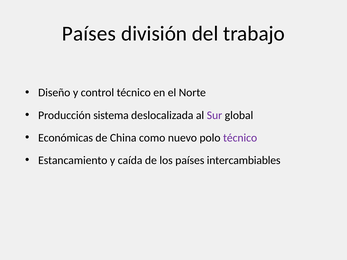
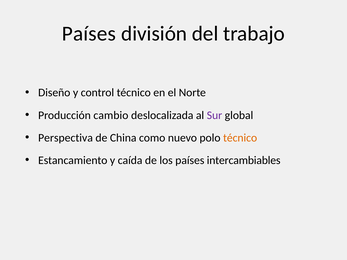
sistema: sistema -> cambio
Económicas: Económicas -> Perspectiva
técnico at (240, 138) colour: purple -> orange
